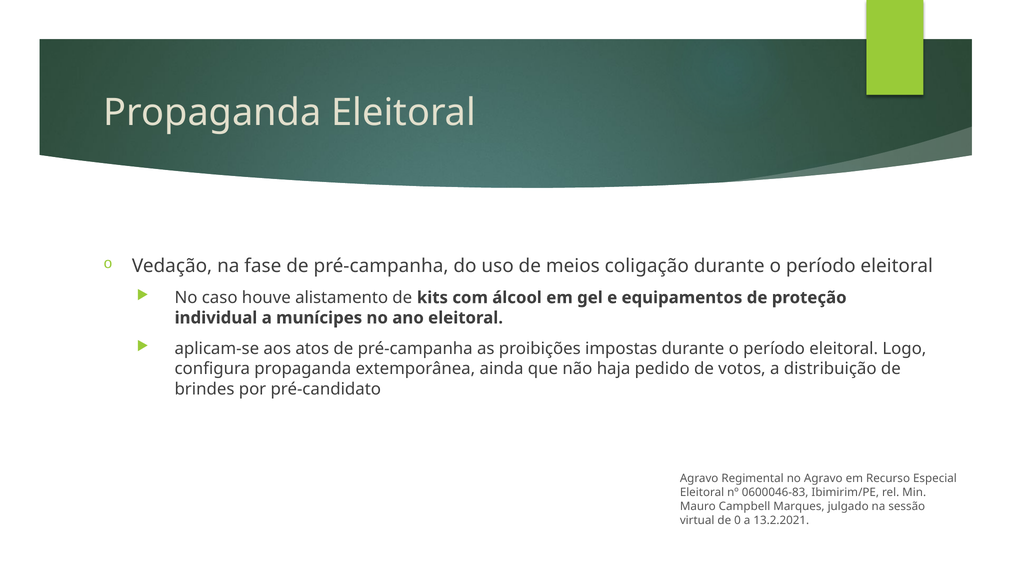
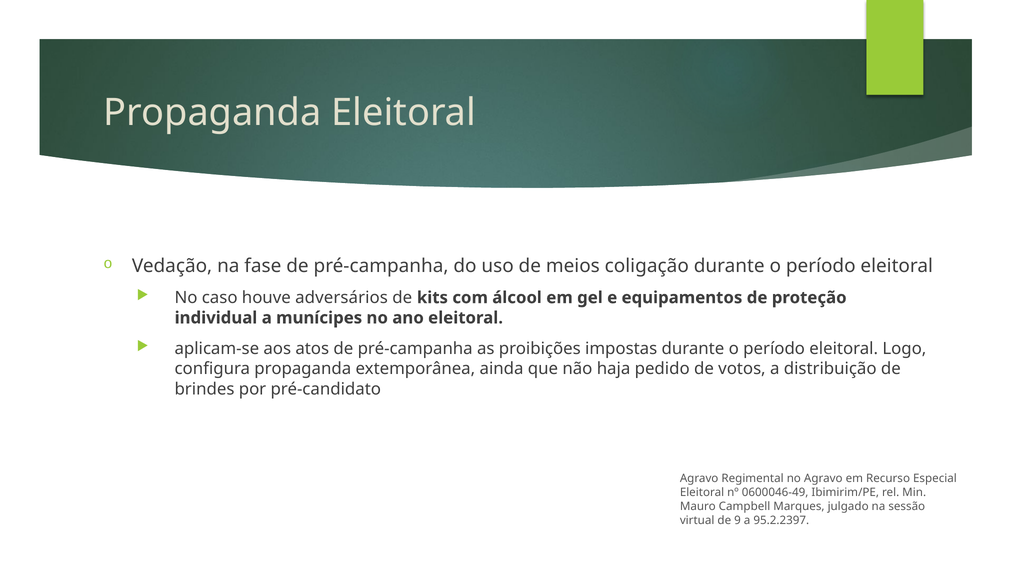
alistamento: alistamento -> adversários
0600046-83: 0600046-83 -> 0600046-49
0: 0 -> 9
13.2.2021: 13.2.2021 -> 95.2.2397
